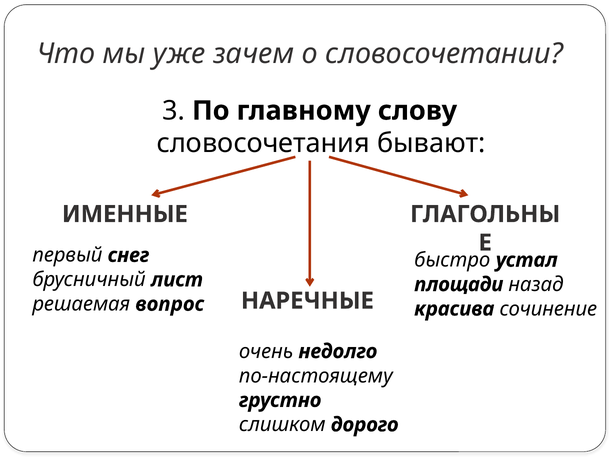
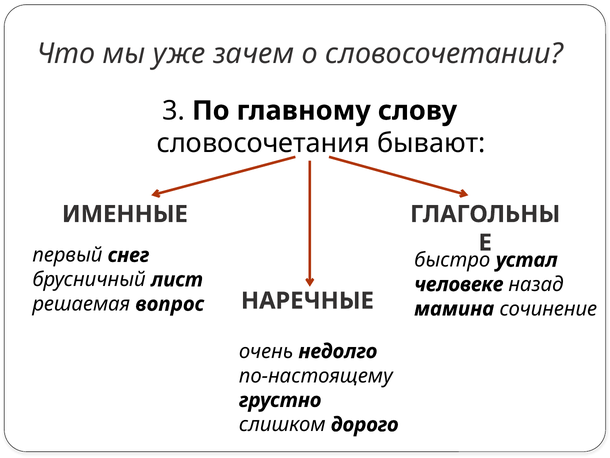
площади: площади -> человеке
красива: красива -> мамина
